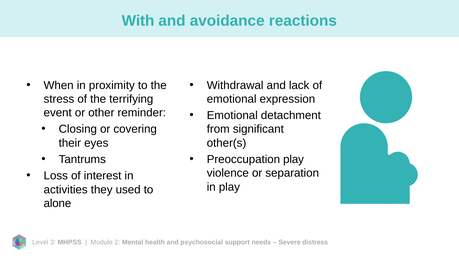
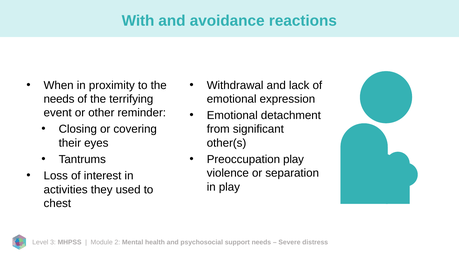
stress at (59, 99): stress -> needs
alone: alone -> chest
